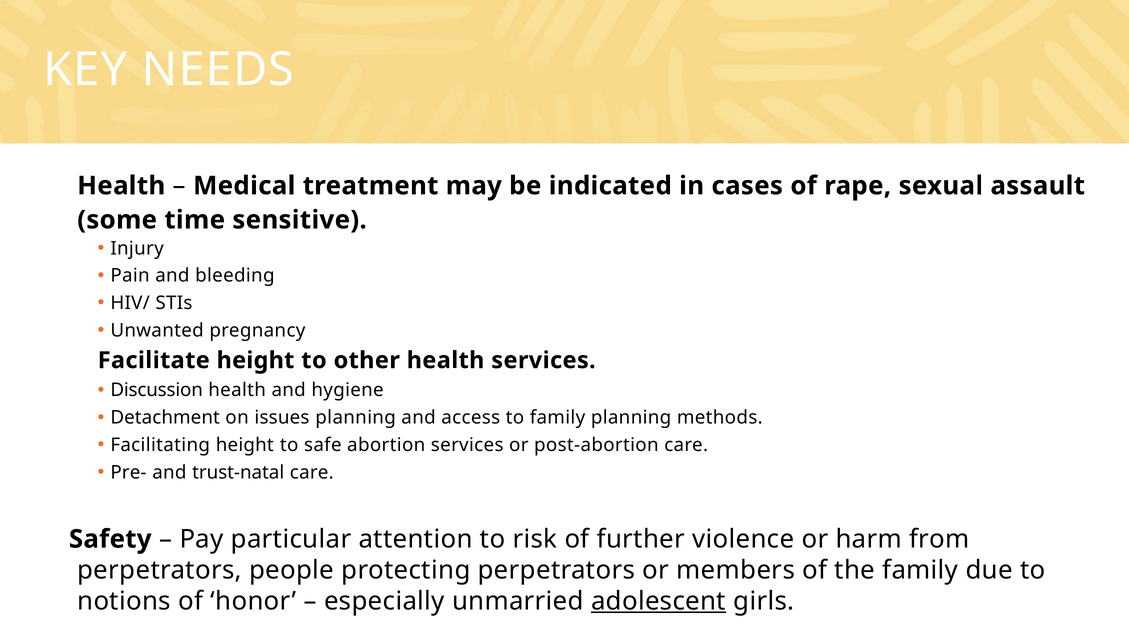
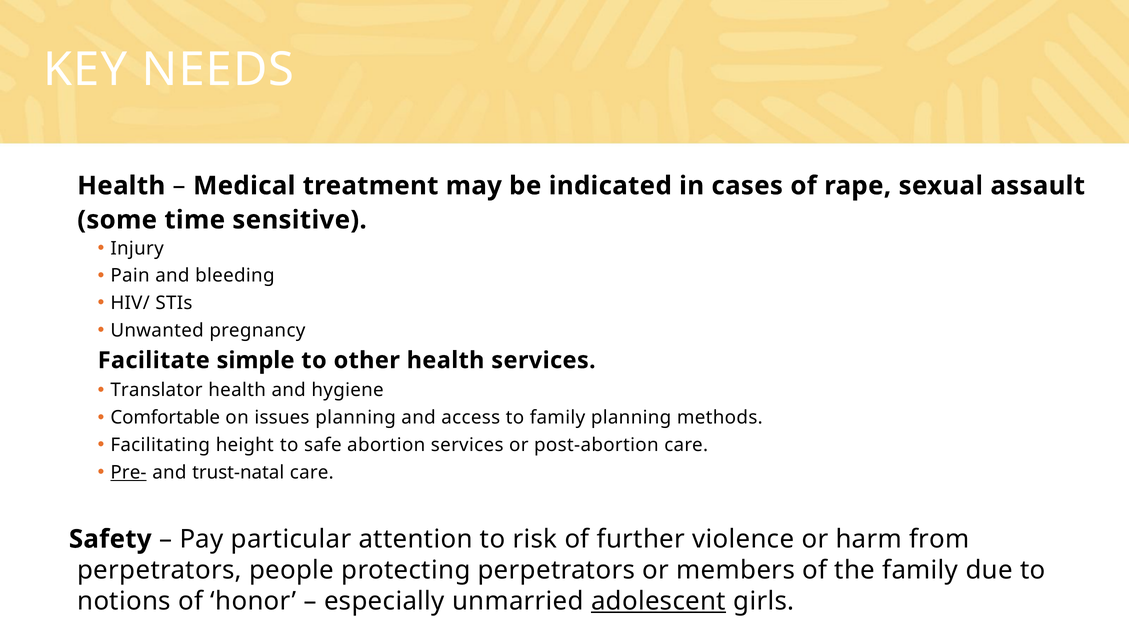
Facilitate height: height -> simple
Discussion: Discussion -> Translator
Detachment: Detachment -> Comfortable
Pre- underline: none -> present
